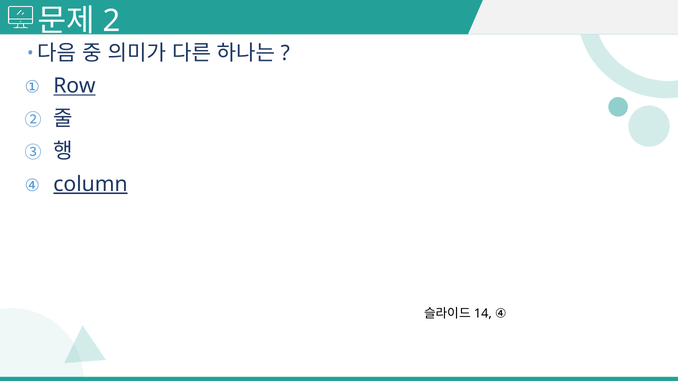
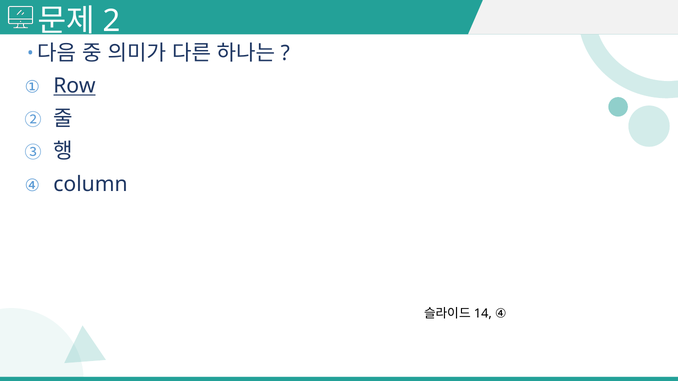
column underline: present -> none
